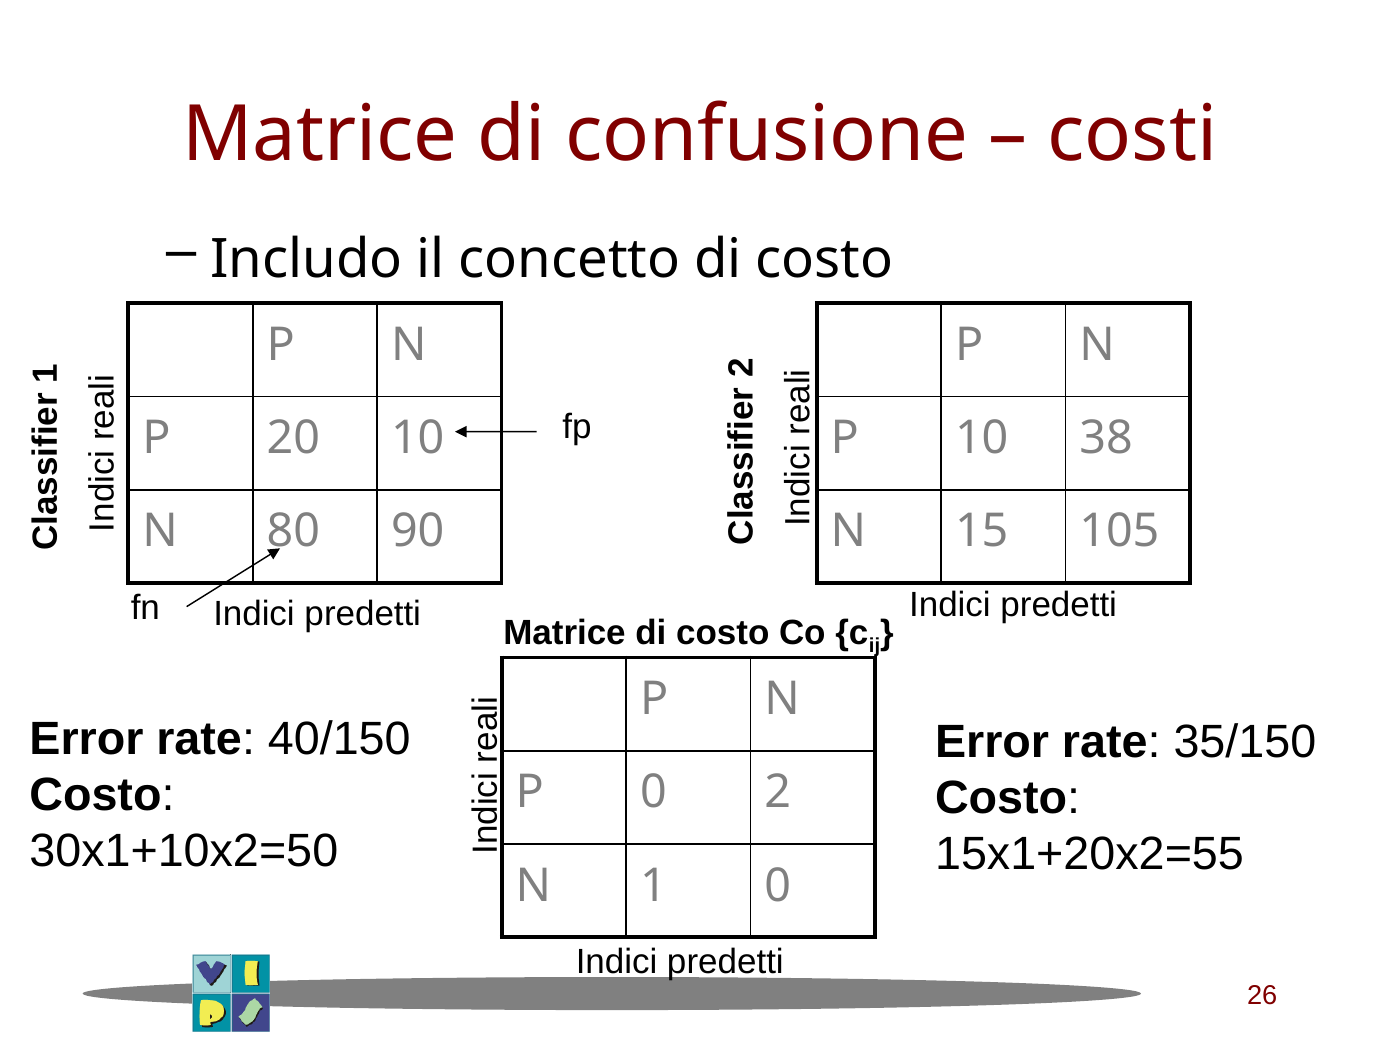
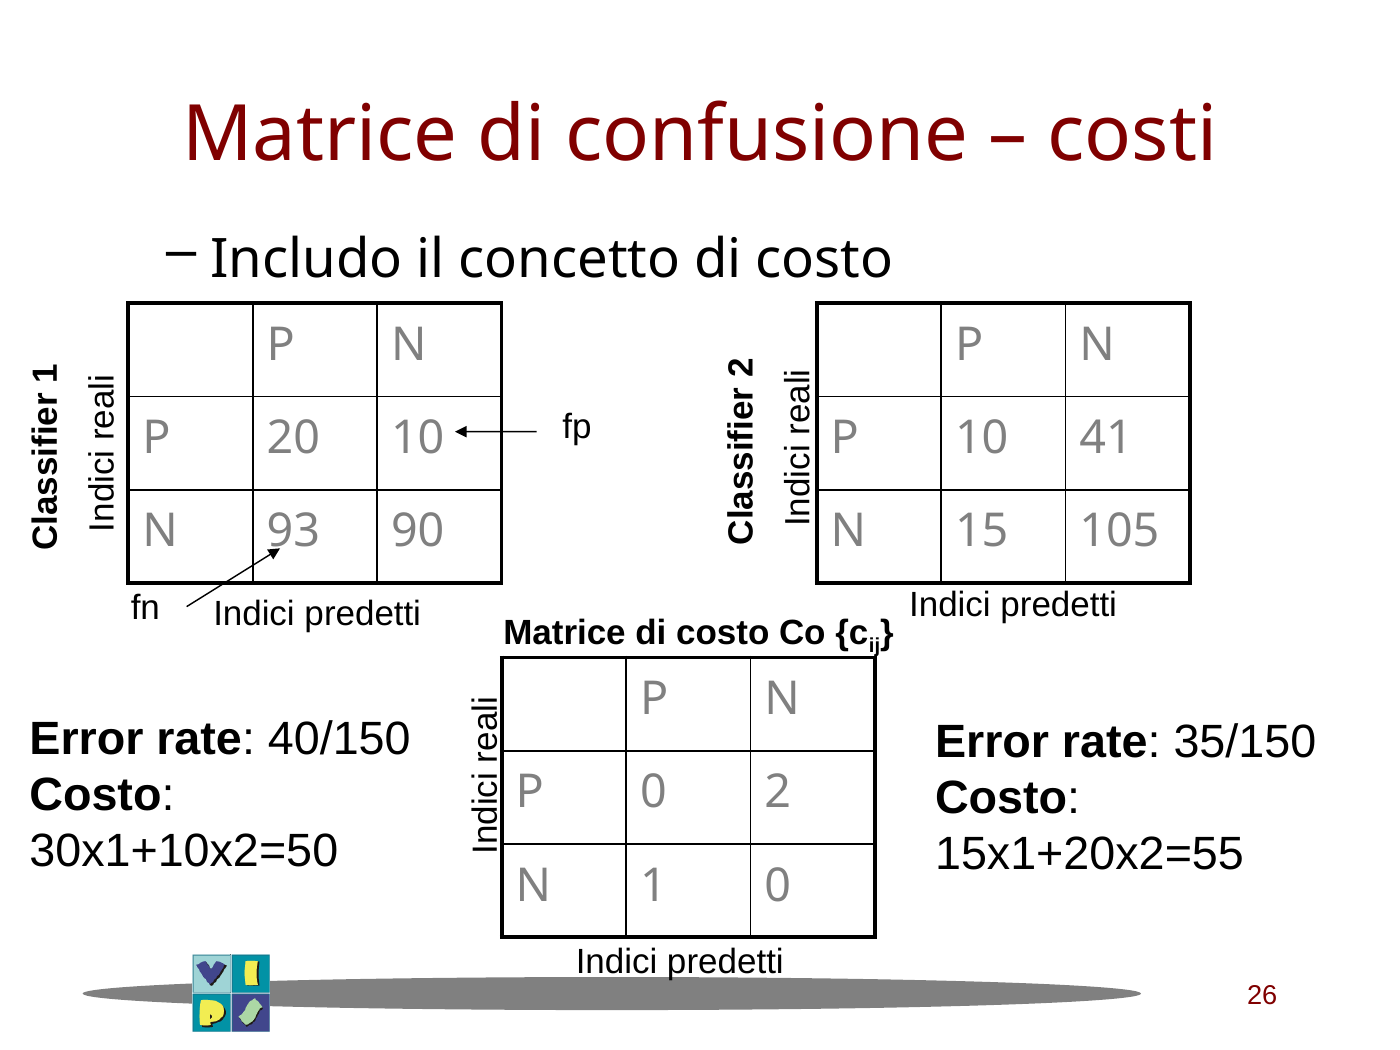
38: 38 -> 41
80: 80 -> 93
